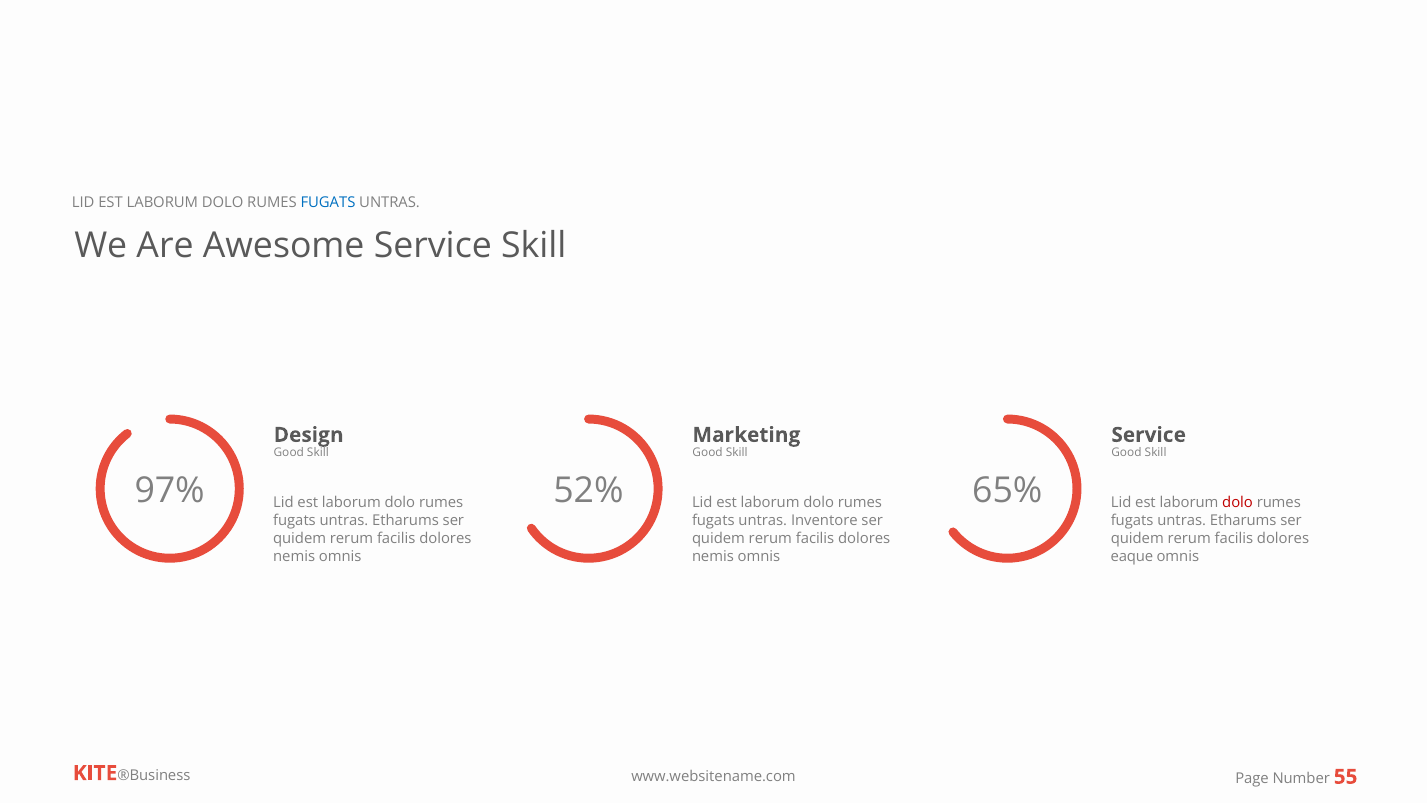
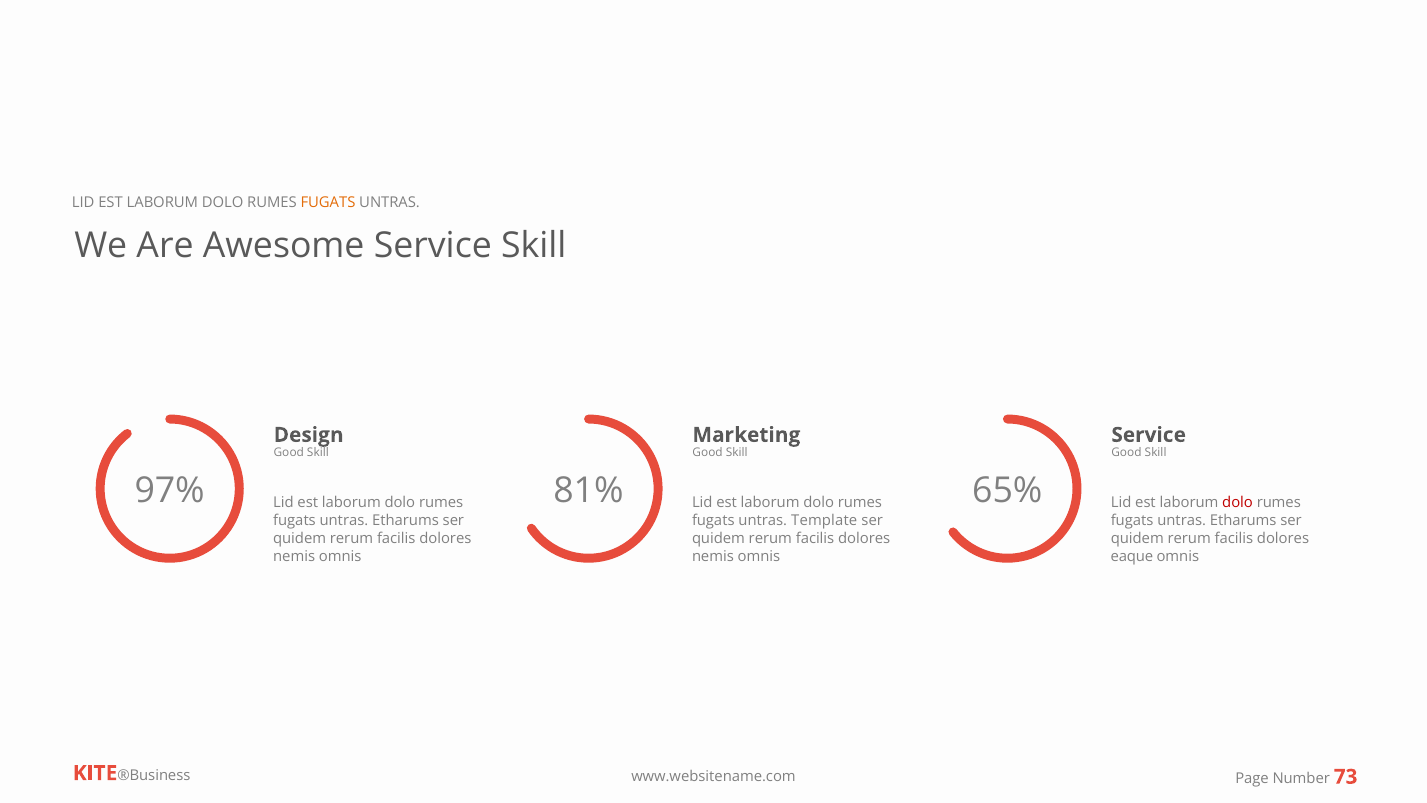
FUGATS at (328, 202) colour: blue -> orange
52%: 52% -> 81%
Inventore: Inventore -> Template
55: 55 -> 73
